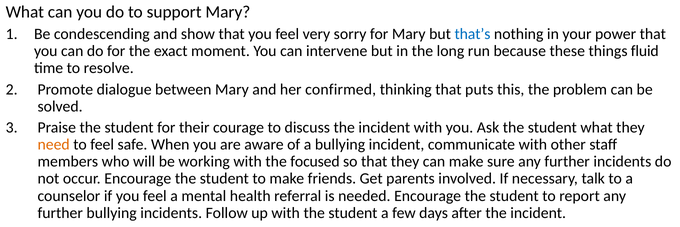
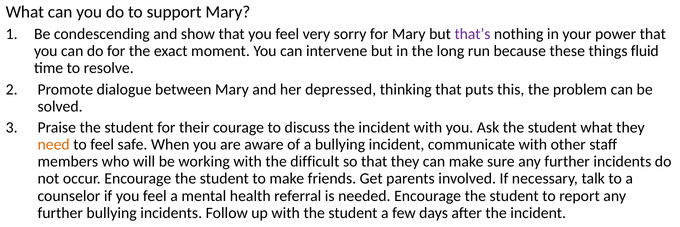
that’s colour: blue -> purple
confirmed: confirmed -> depressed
focused: focused -> difficult
